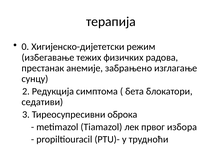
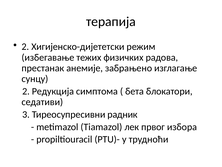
0 at (25, 47): 0 -> 2
оброка: оброка -> радник
